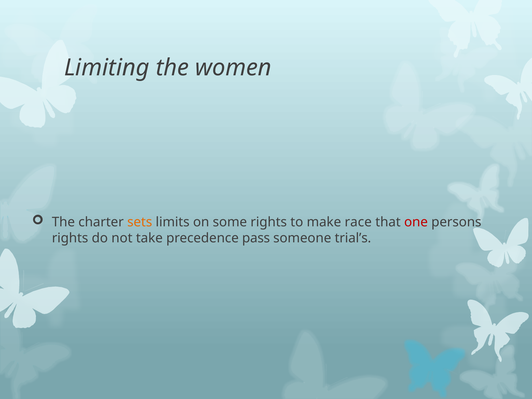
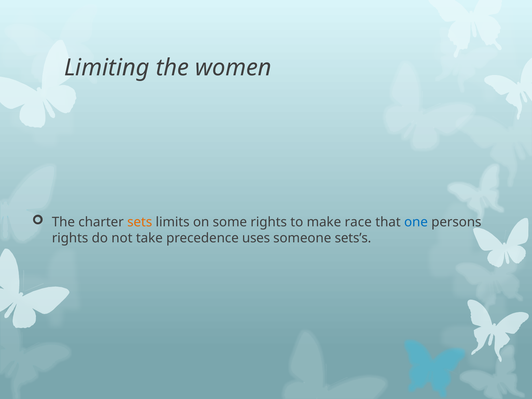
one colour: red -> blue
pass: pass -> uses
trial’s: trial’s -> sets’s
